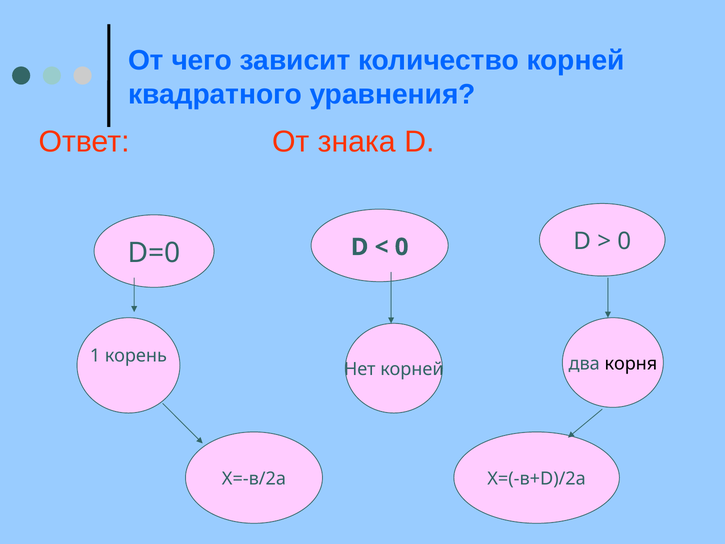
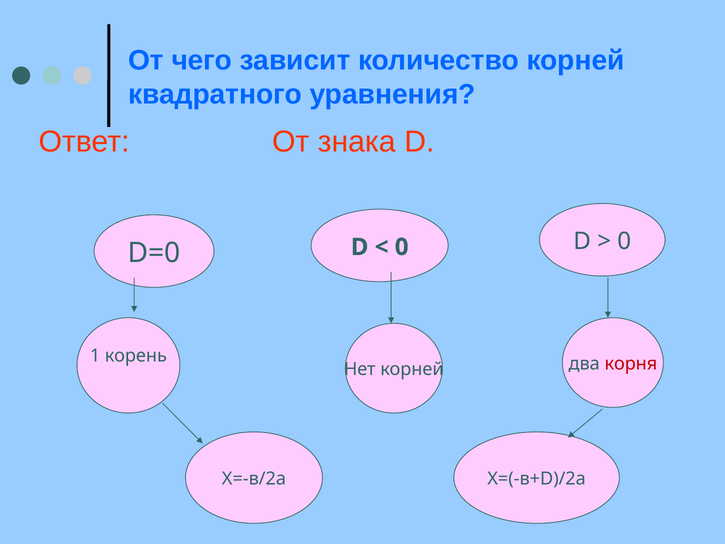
корня colour: black -> red
